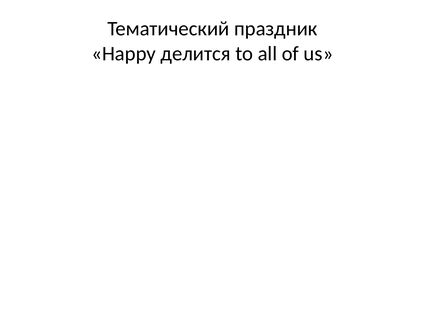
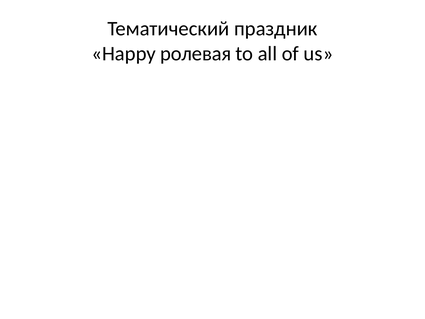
делится: делится -> ролевая
